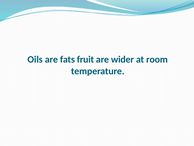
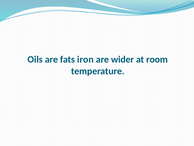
fruit: fruit -> iron
